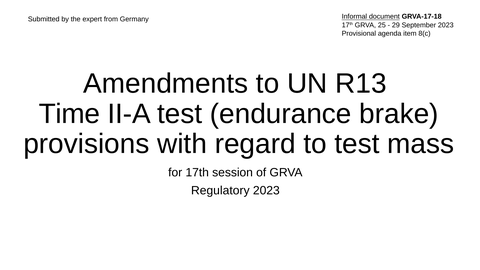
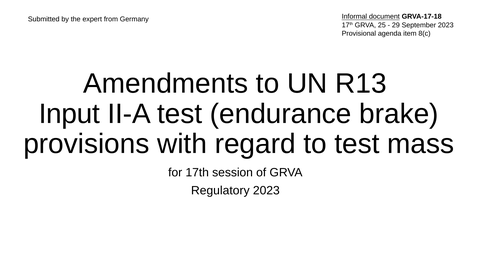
Time: Time -> Input
